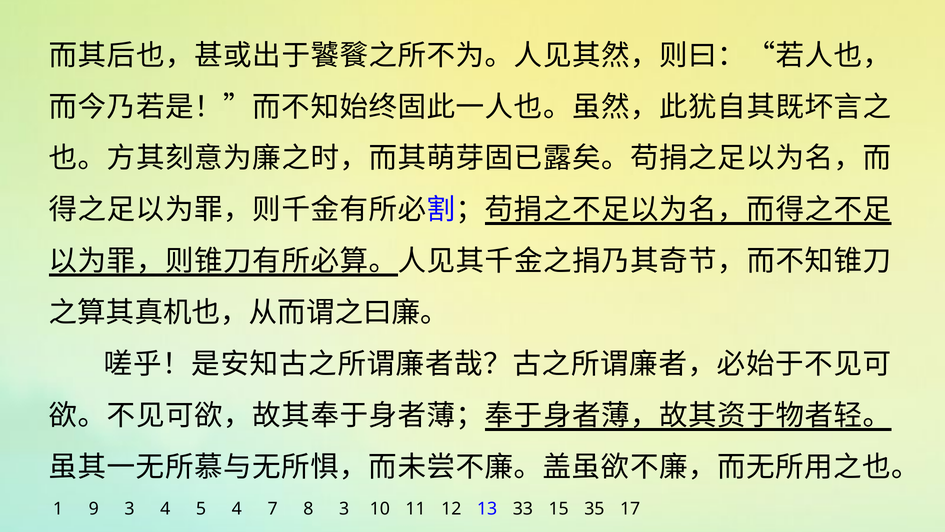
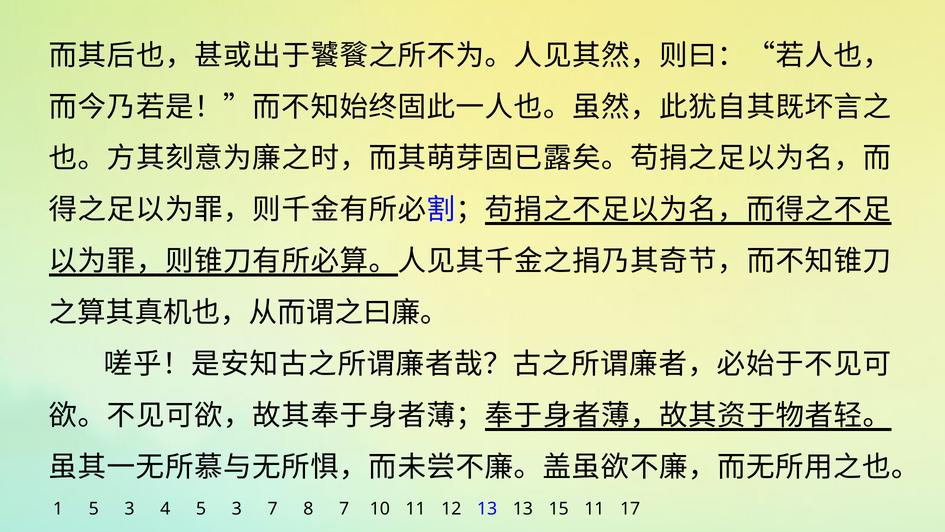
1 9: 9 -> 5
4 5 4: 4 -> 3
8 3: 3 -> 7
13 33: 33 -> 13
15 35: 35 -> 11
